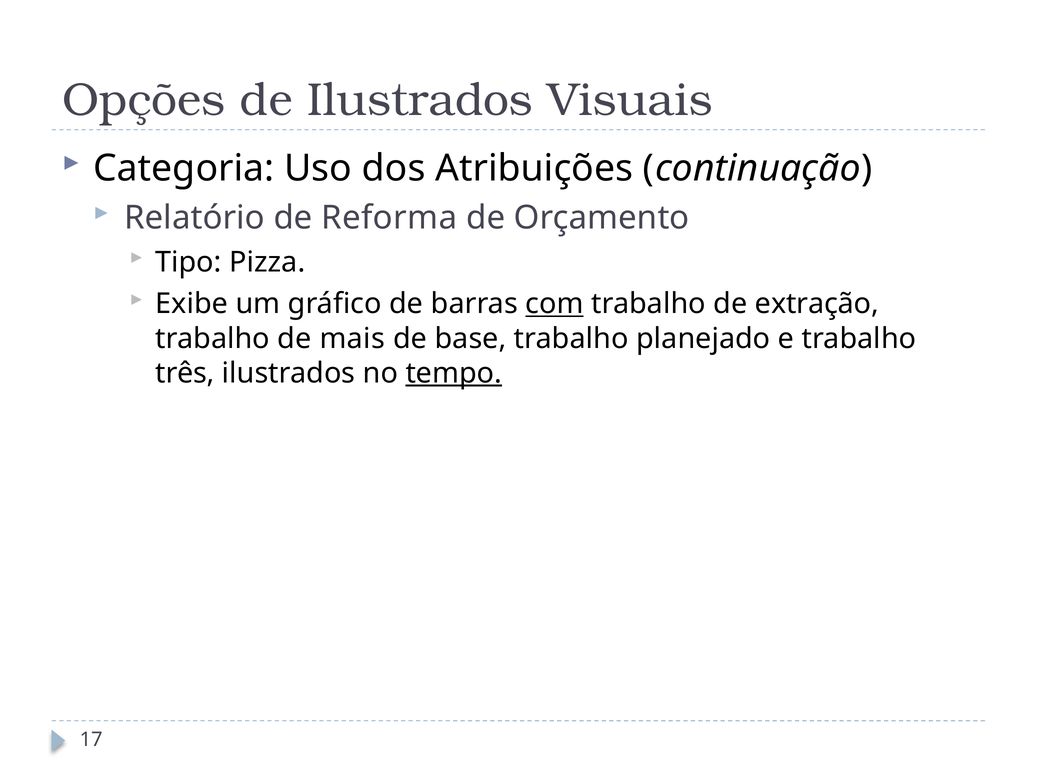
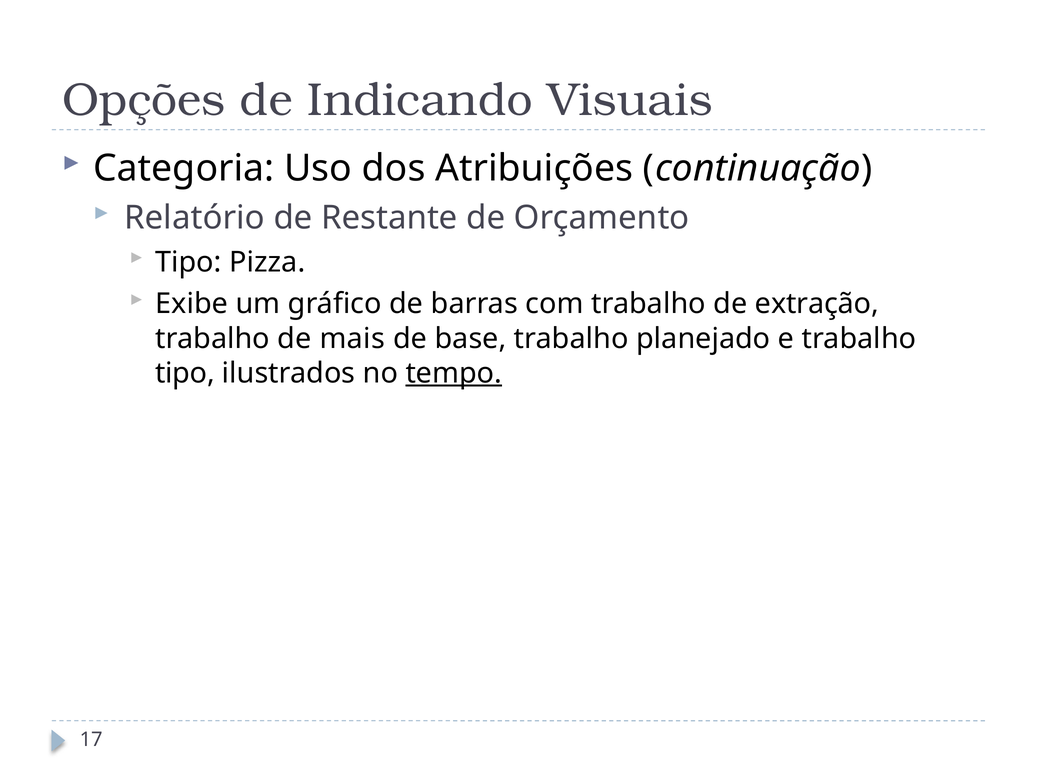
de Ilustrados: Ilustrados -> Indicando
Reforma: Reforma -> Restante
com underline: present -> none
três at (185, 373): três -> tipo
